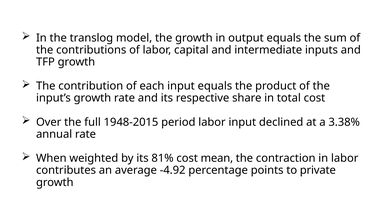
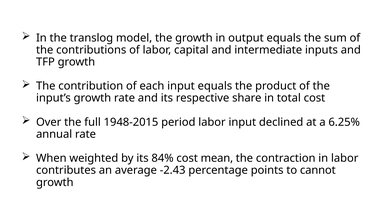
3.38%: 3.38% -> 6.25%
81%: 81% -> 84%
-4.92: -4.92 -> -2.43
private: private -> cannot
